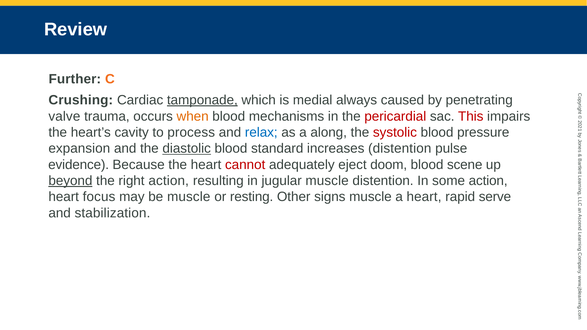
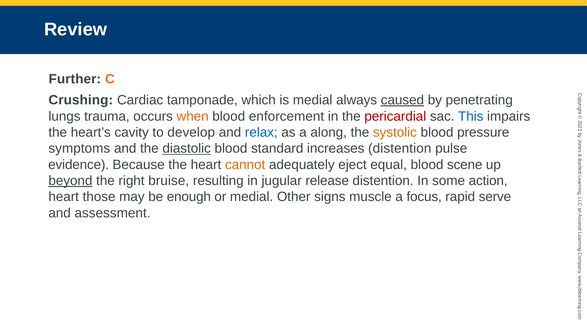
tamponade underline: present -> none
caused underline: none -> present
valve: valve -> lungs
mechanisms: mechanisms -> enforcement
This colour: red -> blue
process: process -> develop
systolic colour: red -> orange
expansion: expansion -> symptoms
cannot colour: red -> orange
doom: doom -> equal
right action: action -> bruise
jugular muscle: muscle -> release
focus: focus -> those
be muscle: muscle -> enough
or resting: resting -> medial
a heart: heart -> focus
stabilization: stabilization -> assessment
